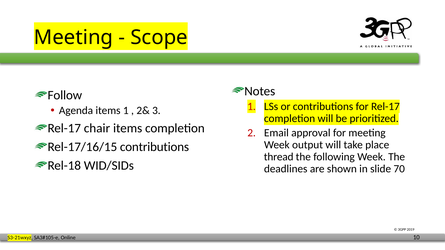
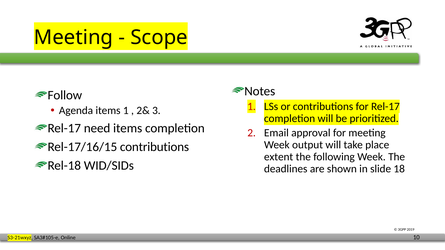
chair: chair -> need
thread: thread -> extent
70: 70 -> 18
